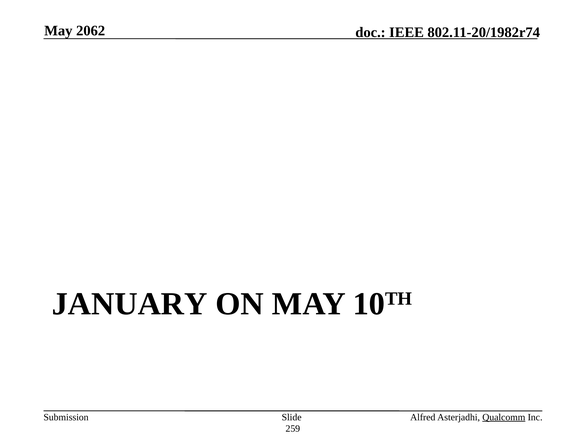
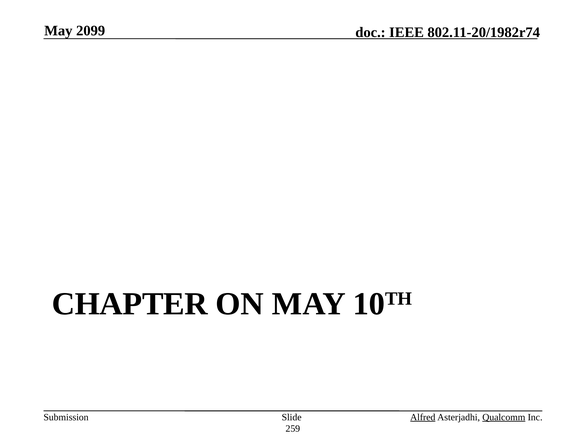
2062: 2062 -> 2099
JANUARY: JANUARY -> CHAPTER
Alfred underline: none -> present
